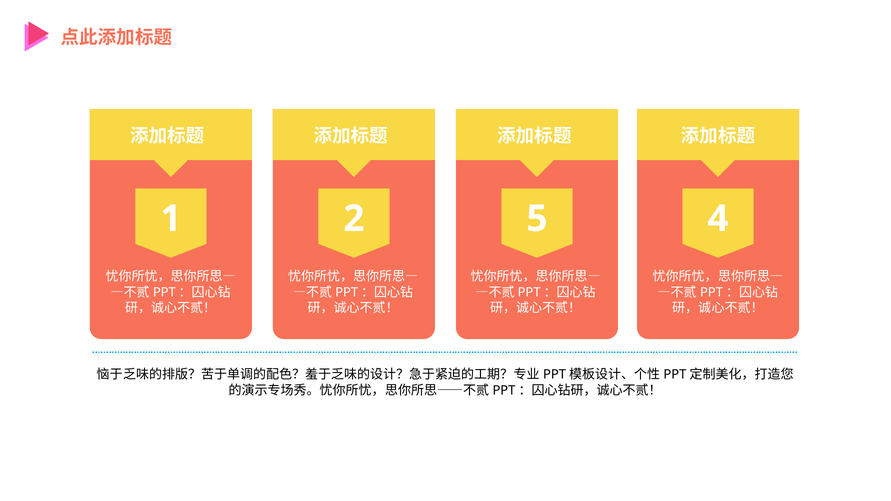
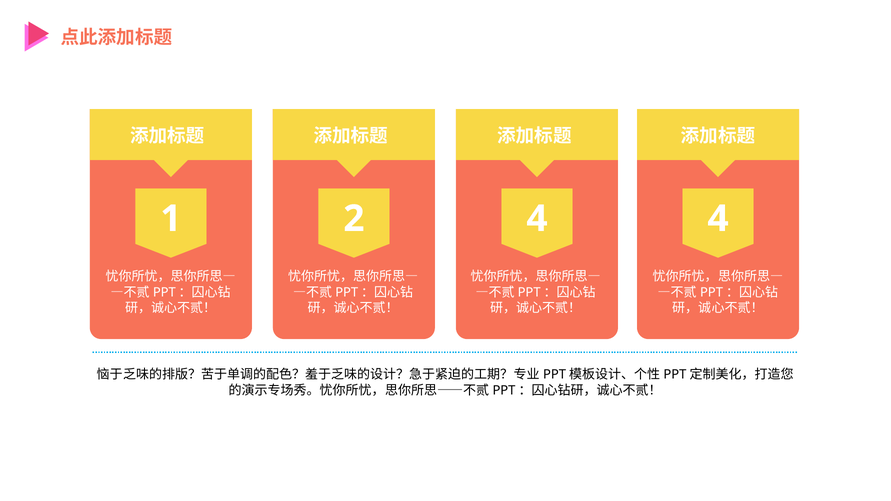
2 5: 5 -> 4
